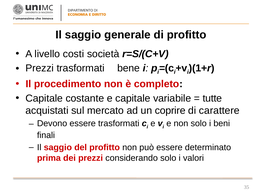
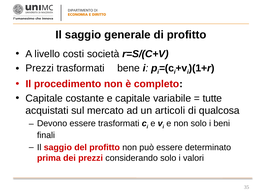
coprire: coprire -> articoli
carattere: carattere -> qualcosa
